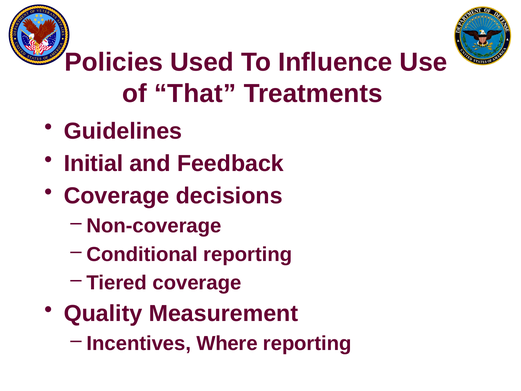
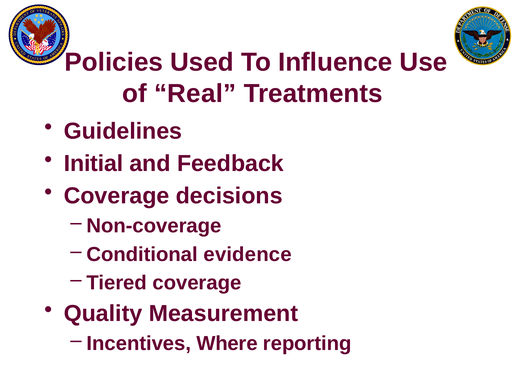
That: That -> Real
Conditional reporting: reporting -> evidence
